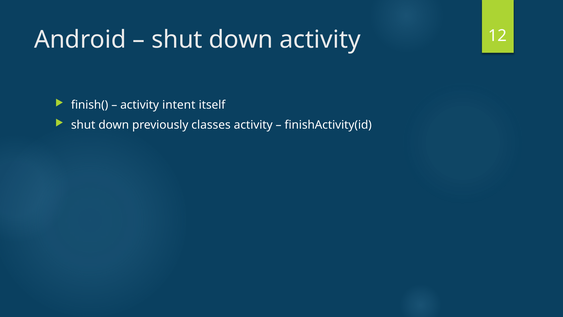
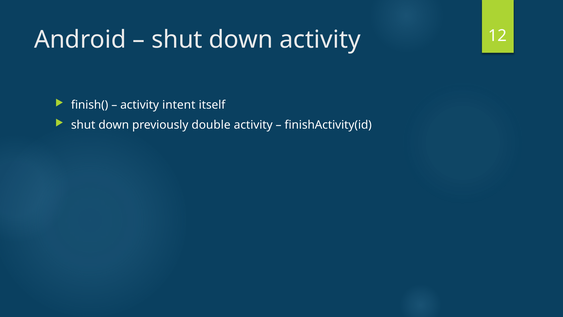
classes: classes -> double
